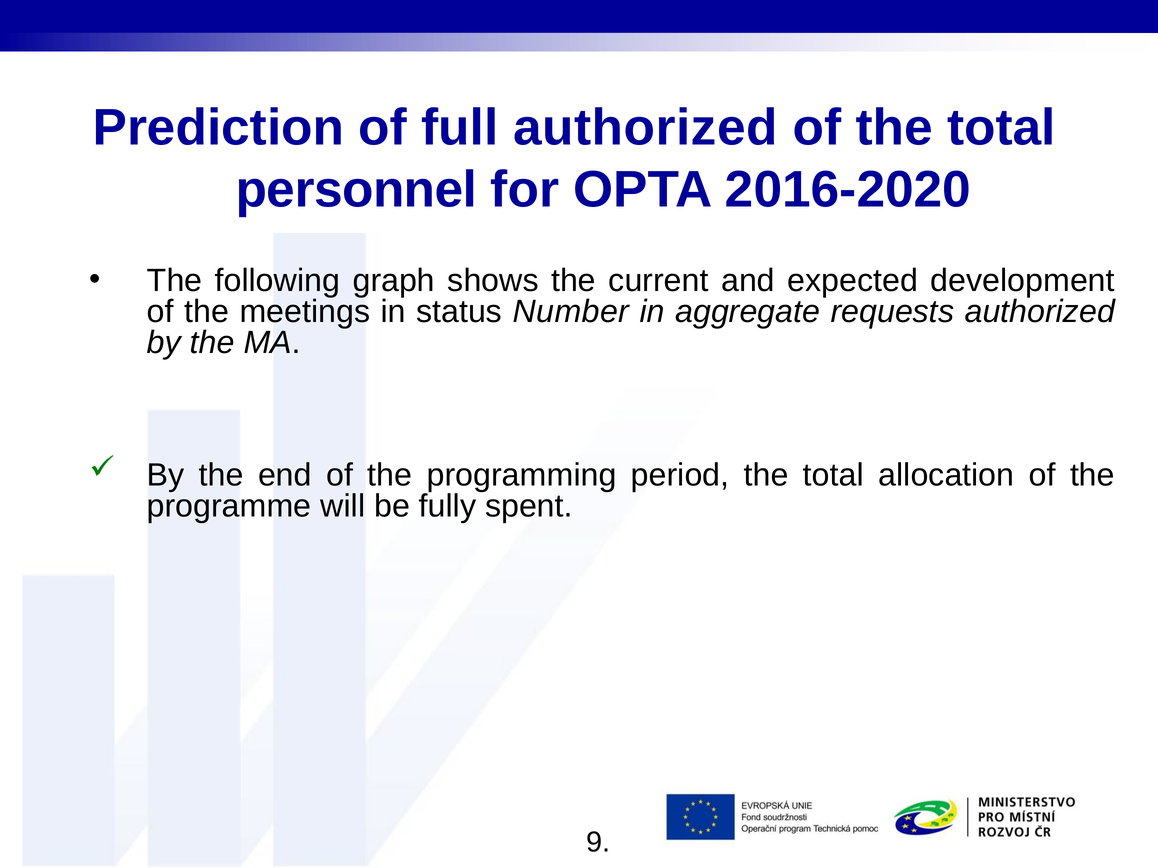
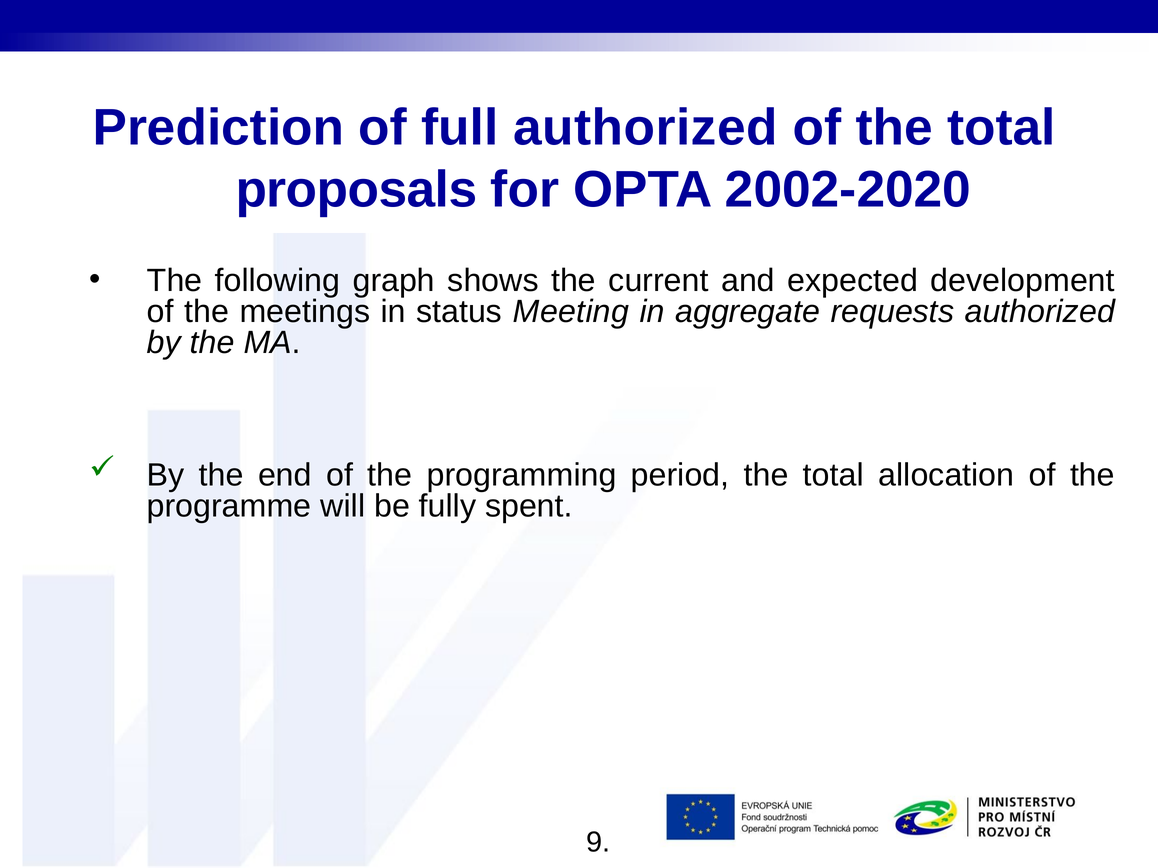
personnel: personnel -> proposals
2016-2020: 2016-2020 -> 2002-2020
Number: Number -> Meeting
